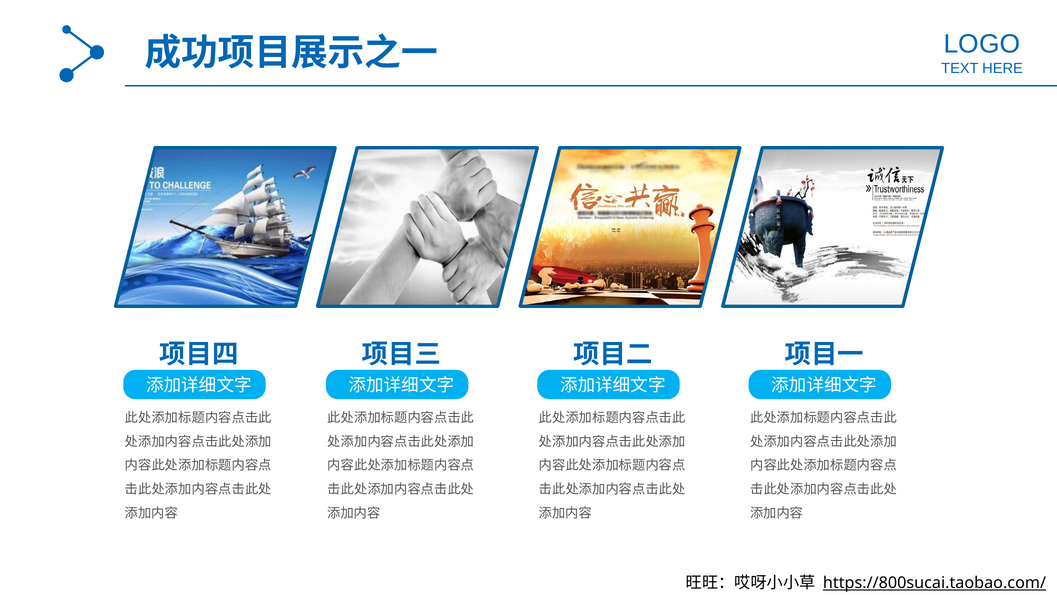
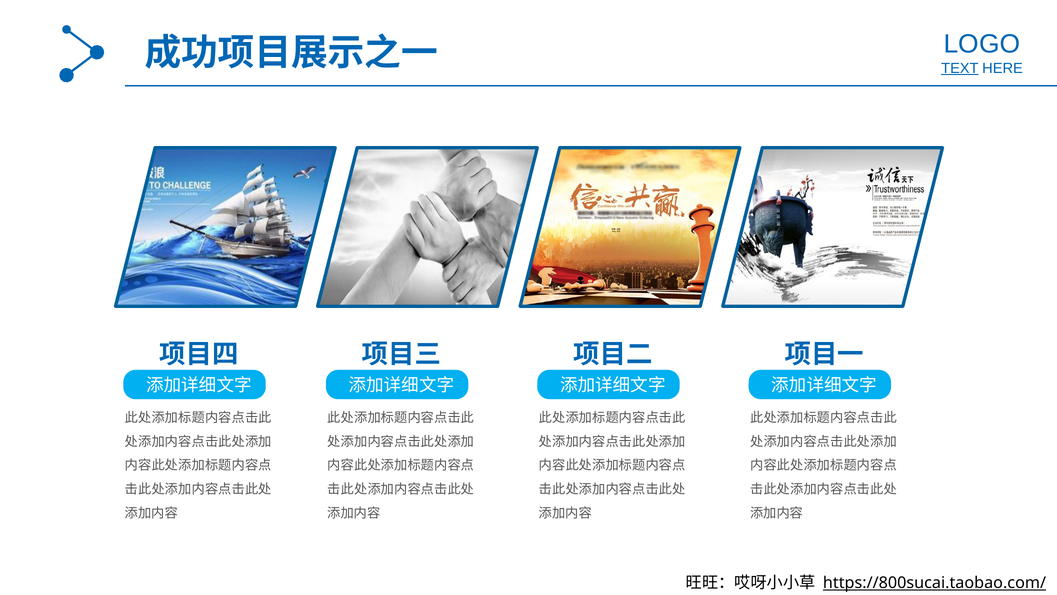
TEXT underline: none -> present
